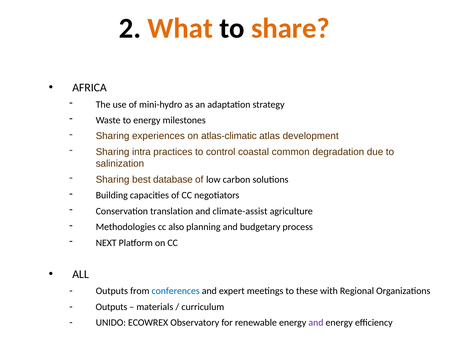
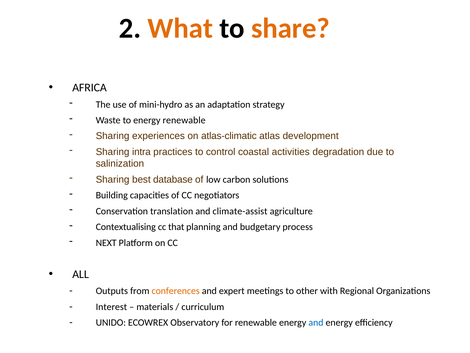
energy milestones: milestones -> renewable
common: common -> activities
Methodologies: Methodologies -> Contextualising
also: also -> that
conferences colour: blue -> orange
these: these -> other
Outputs at (111, 306): Outputs -> Interest
and at (316, 322) colour: purple -> blue
